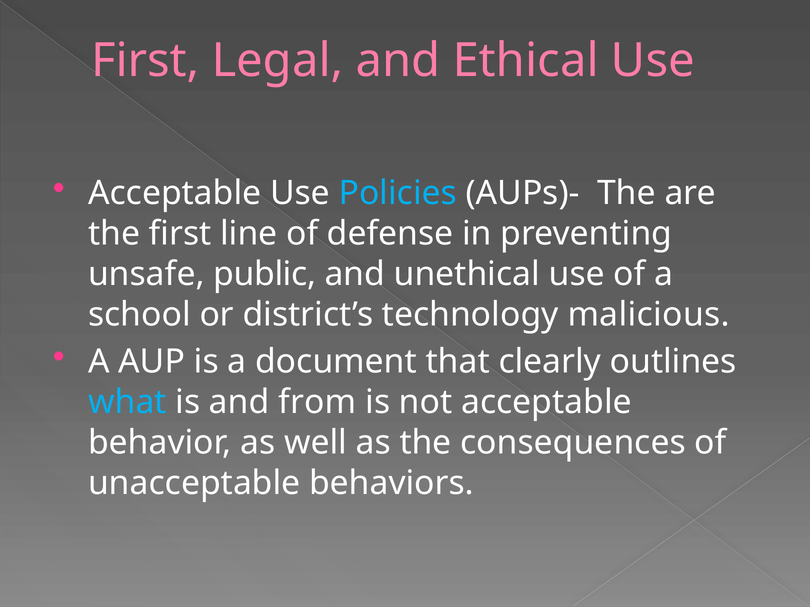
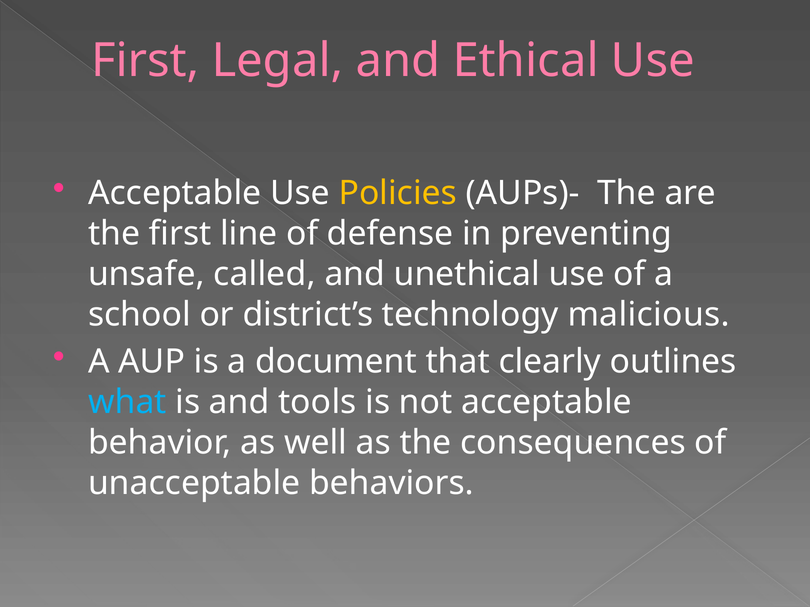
Policies colour: light blue -> yellow
public: public -> called
from: from -> tools
